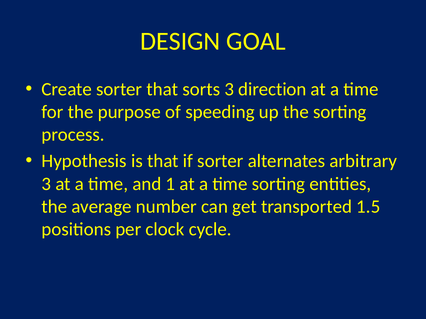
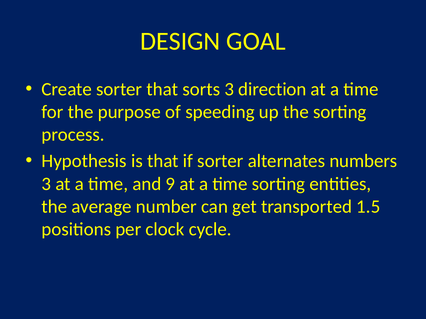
arbitrary: arbitrary -> numbers
1: 1 -> 9
